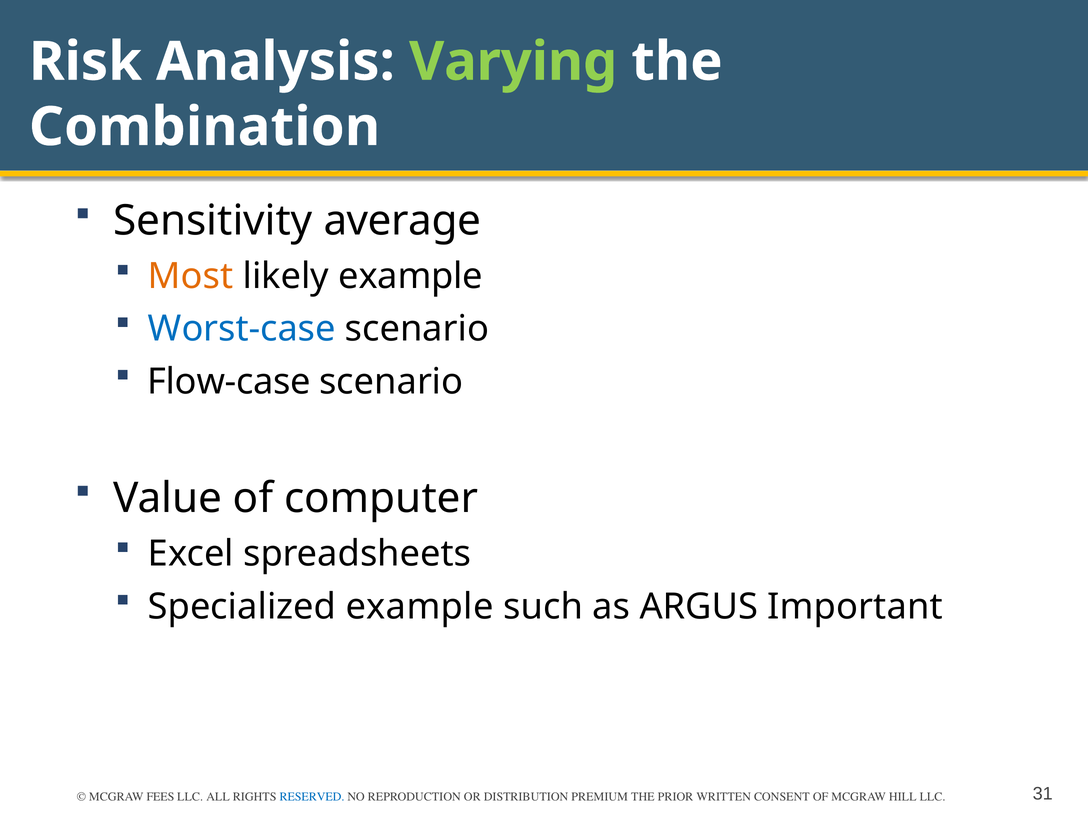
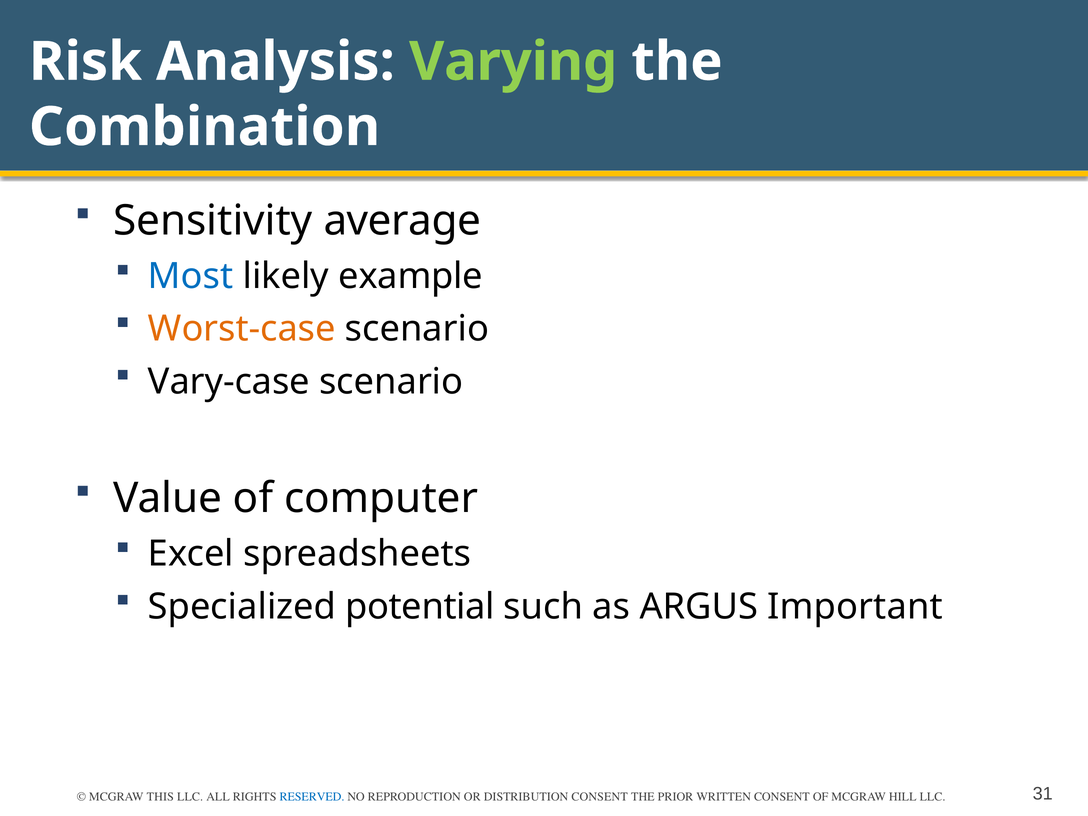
Most colour: orange -> blue
Worst-case colour: blue -> orange
Flow-case: Flow-case -> Vary-case
Specialized example: example -> potential
FEES: FEES -> THIS
DISTRIBUTION PREMIUM: PREMIUM -> CONSENT
